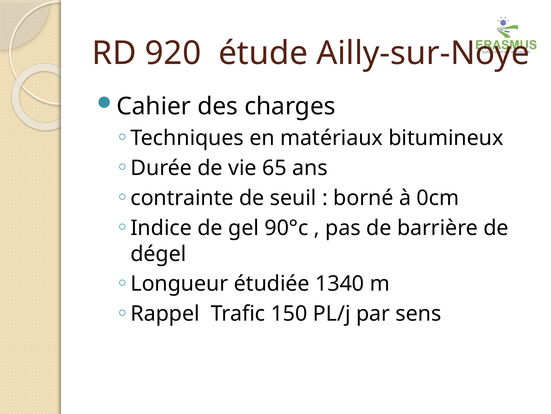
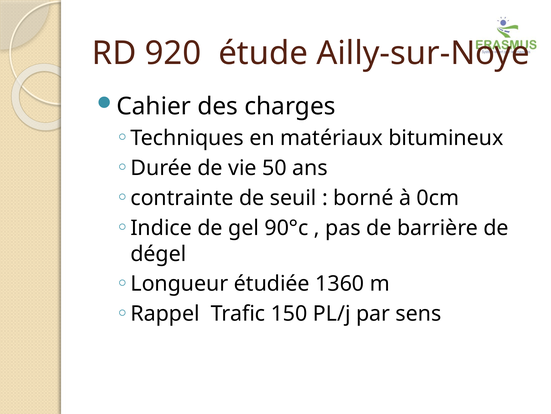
65: 65 -> 50
1340: 1340 -> 1360
